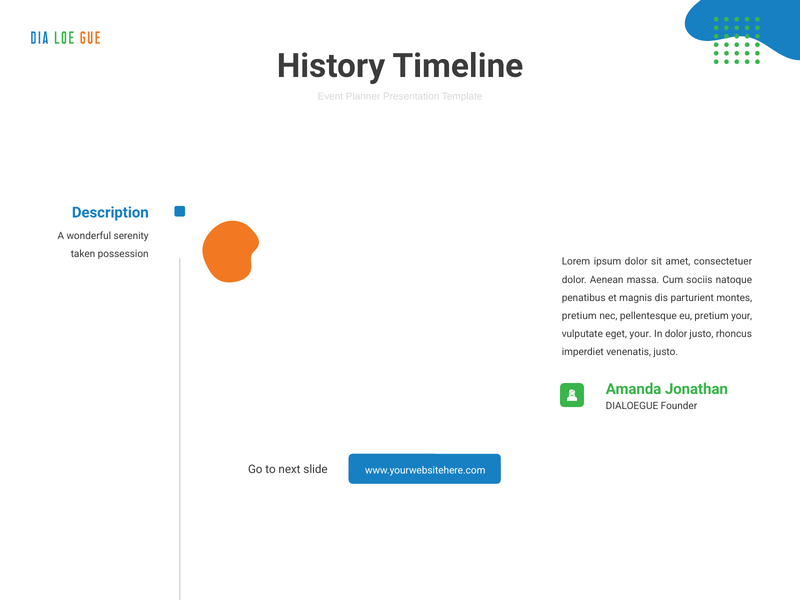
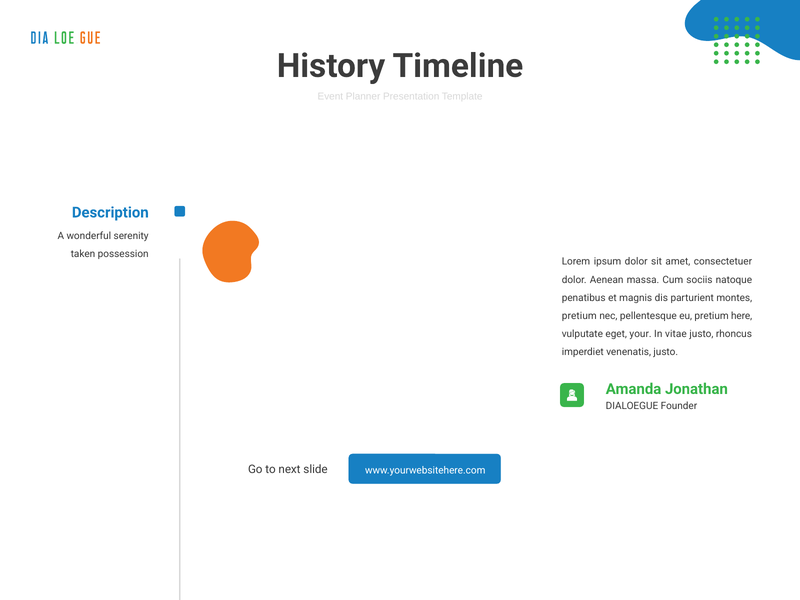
pretium your: your -> here
In dolor: dolor -> vitae
